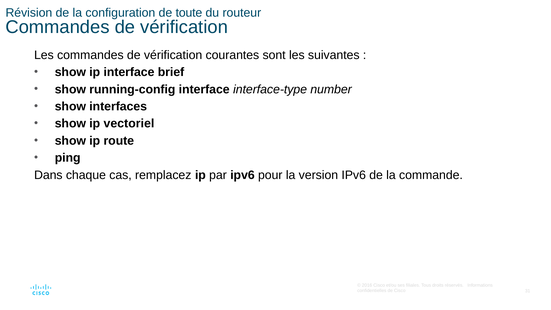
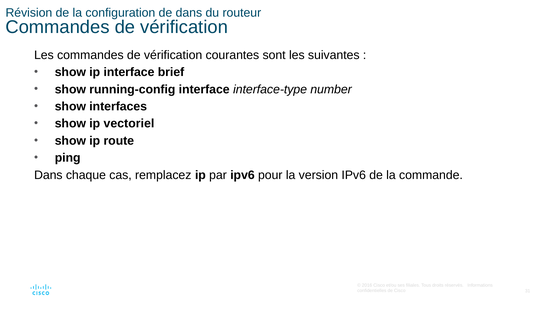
de toute: toute -> dans
